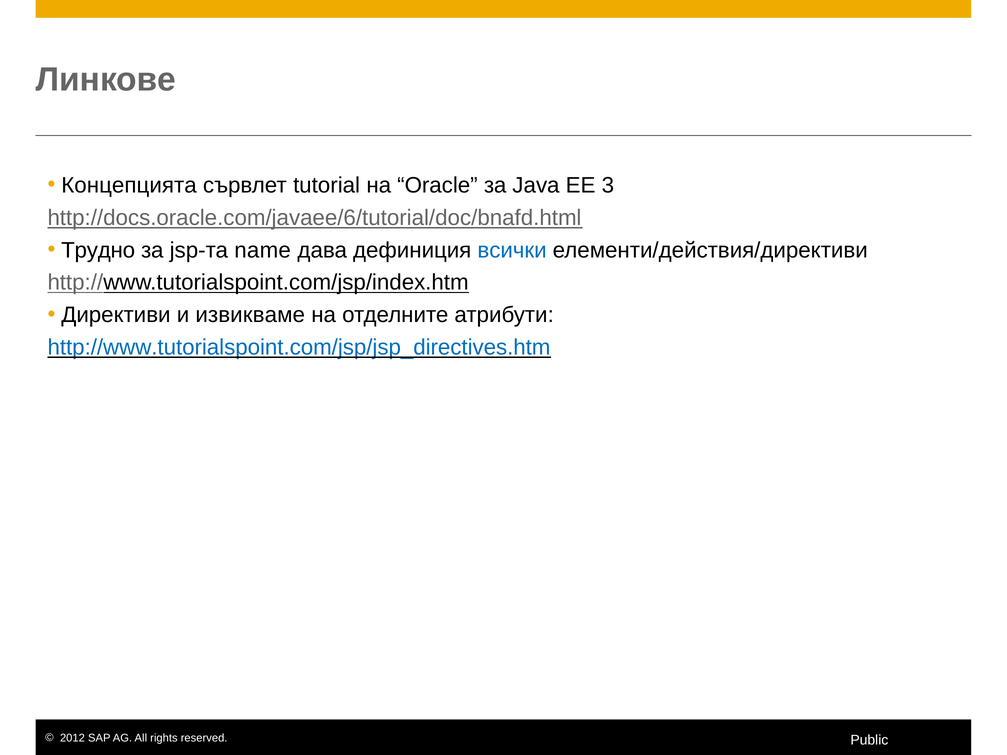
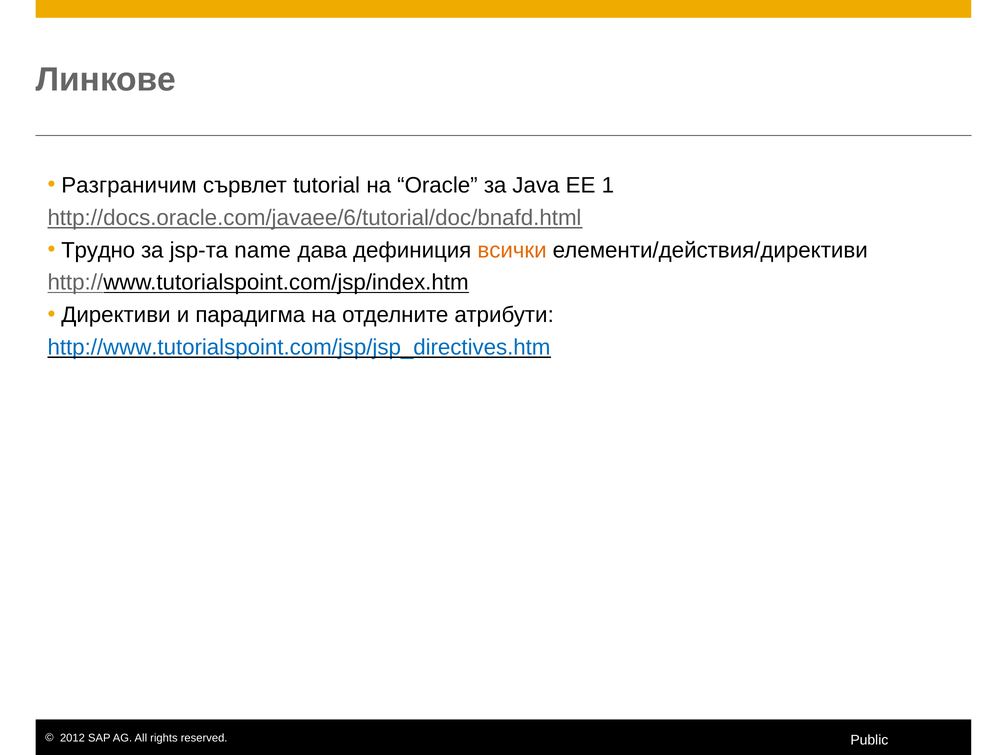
Концепцията: Концепцията -> Разграничим
3: 3 -> 1
всички colour: blue -> orange
извикваме: извикваме -> парадигма
